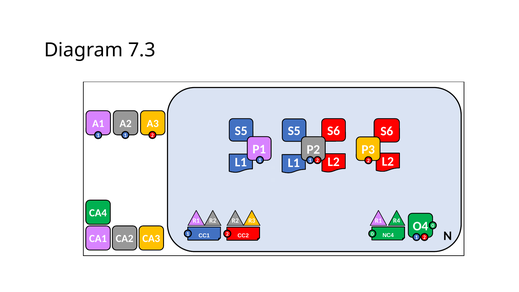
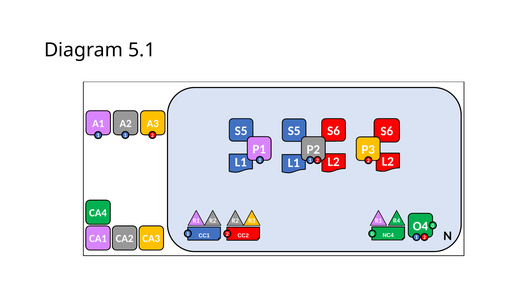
7.3: 7.3 -> 5.1
